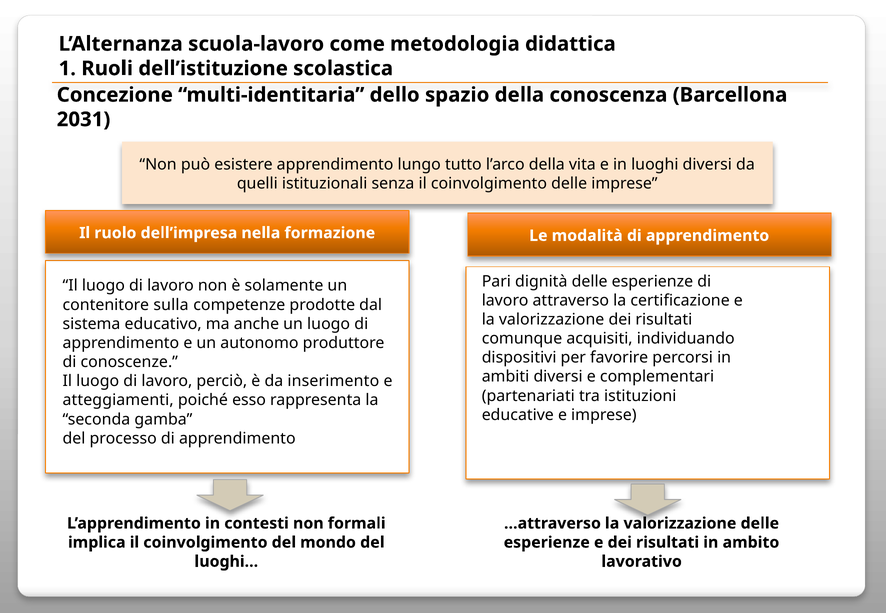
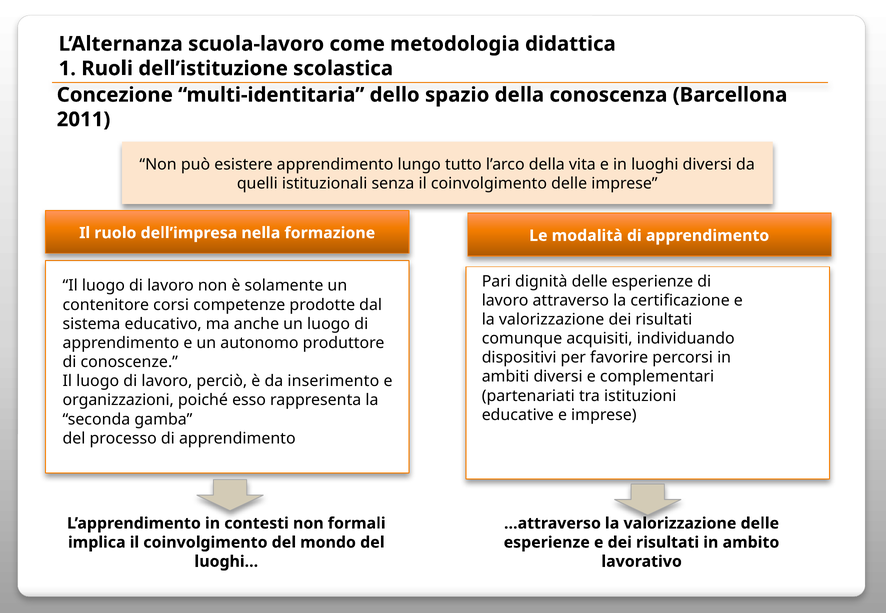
2031: 2031 -> 2011
sulla: sulla -> corsi
atteggiamenti: atteggiamenti -> organizzazioni
